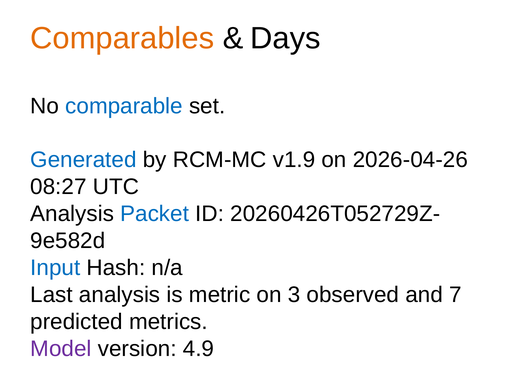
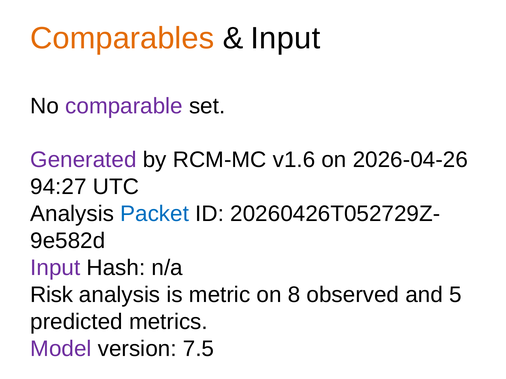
Days at (285, 38): Days -> Input
comparable colour: blue -> purple
Generated colour: blue -> purple
v1.9: v1.9 -> v1.6
08:27: 08:27 -> 94:27
Input at (55, 268) colour: blue -> purple
Last: Last -> Risk
3: 3 -> 8
7: 7 -> 5
4.9: 4.9 -> 7.5
